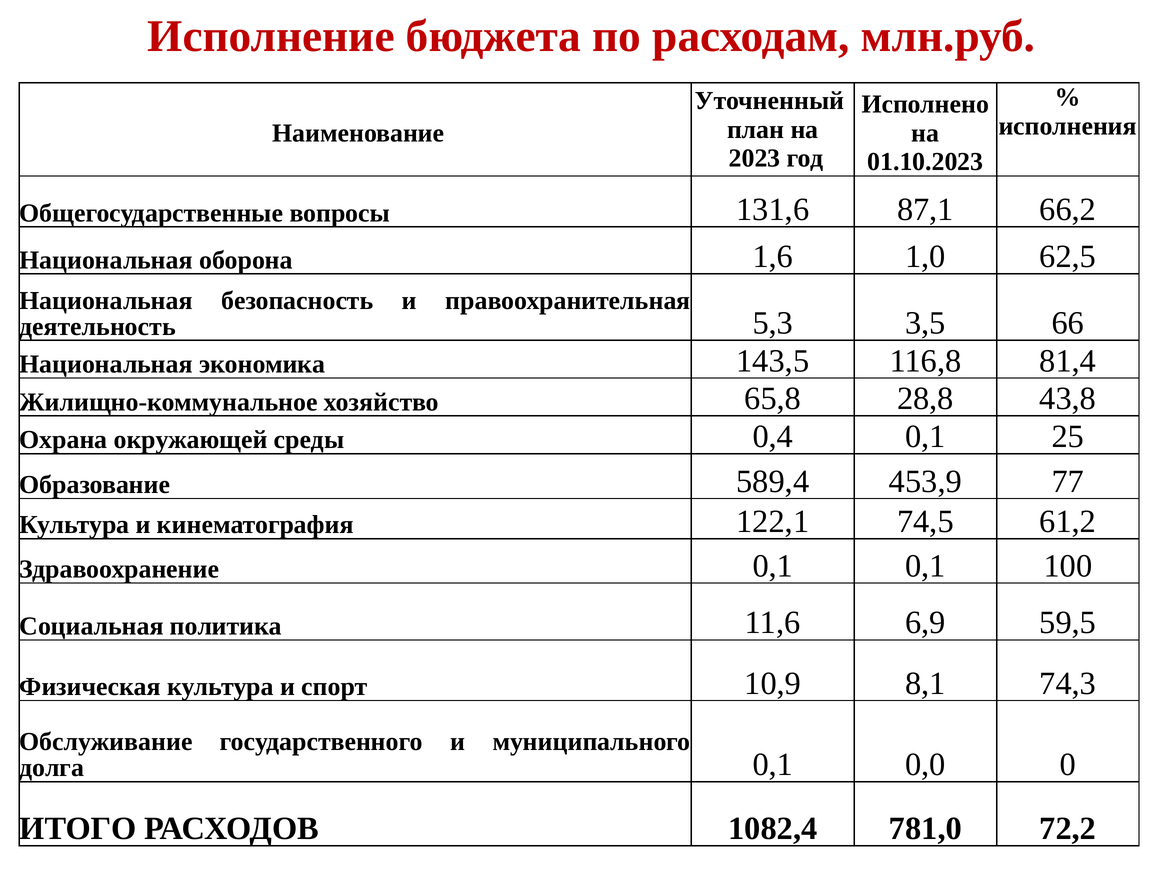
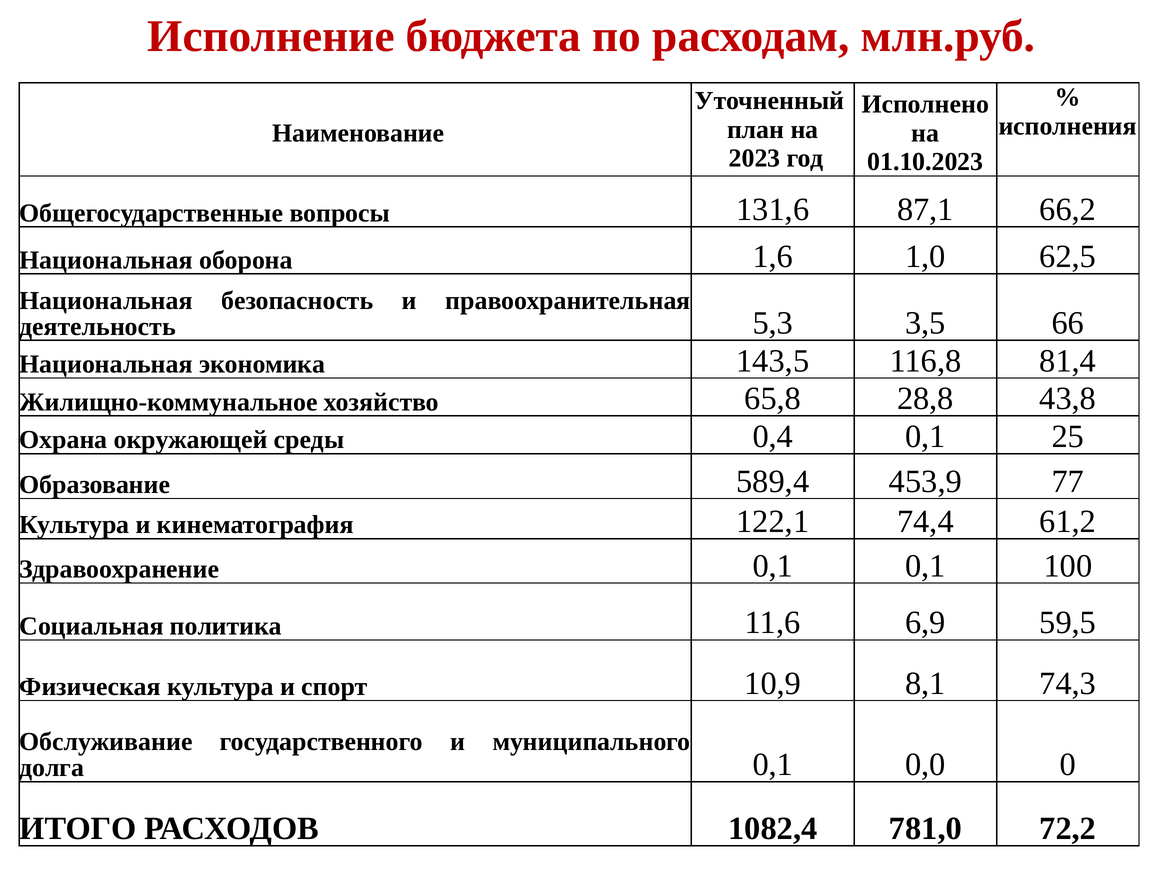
74,5: 74,5 -> 74,4
